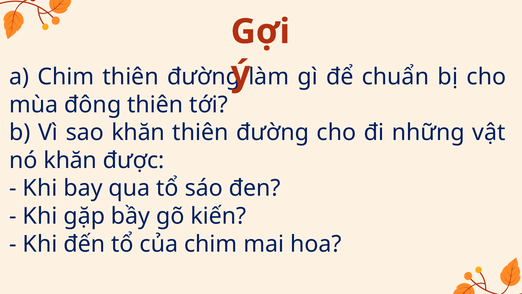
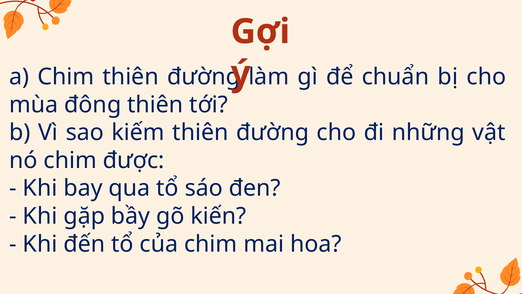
sao khăn: khăn -> kiếm
nó khăn: khăn -> chim
